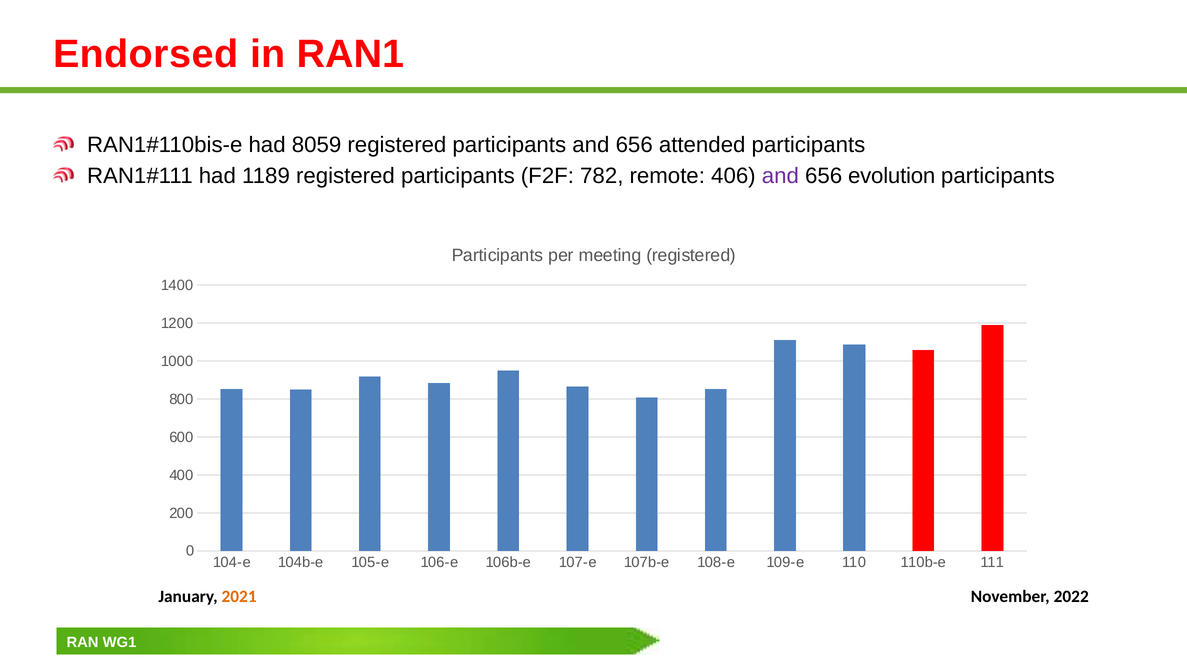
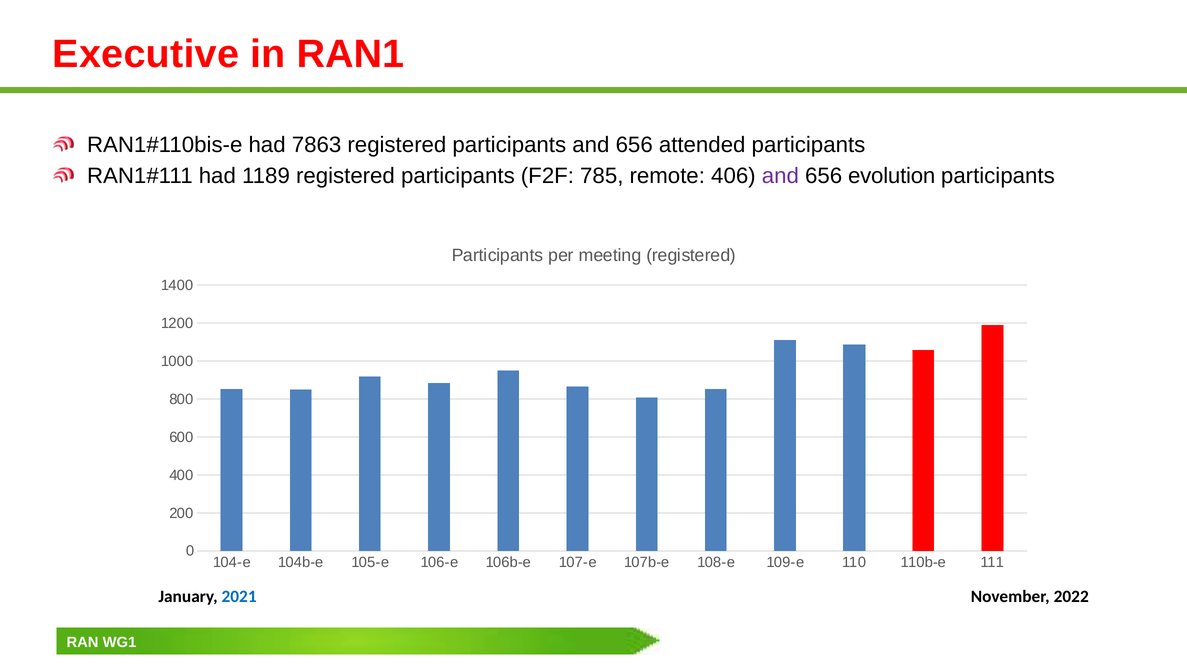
Endorsed: Endorsed -> Executive
8059: 8059 -> 7863
782: 782 -> 785
2021 colour: orange -> blue
